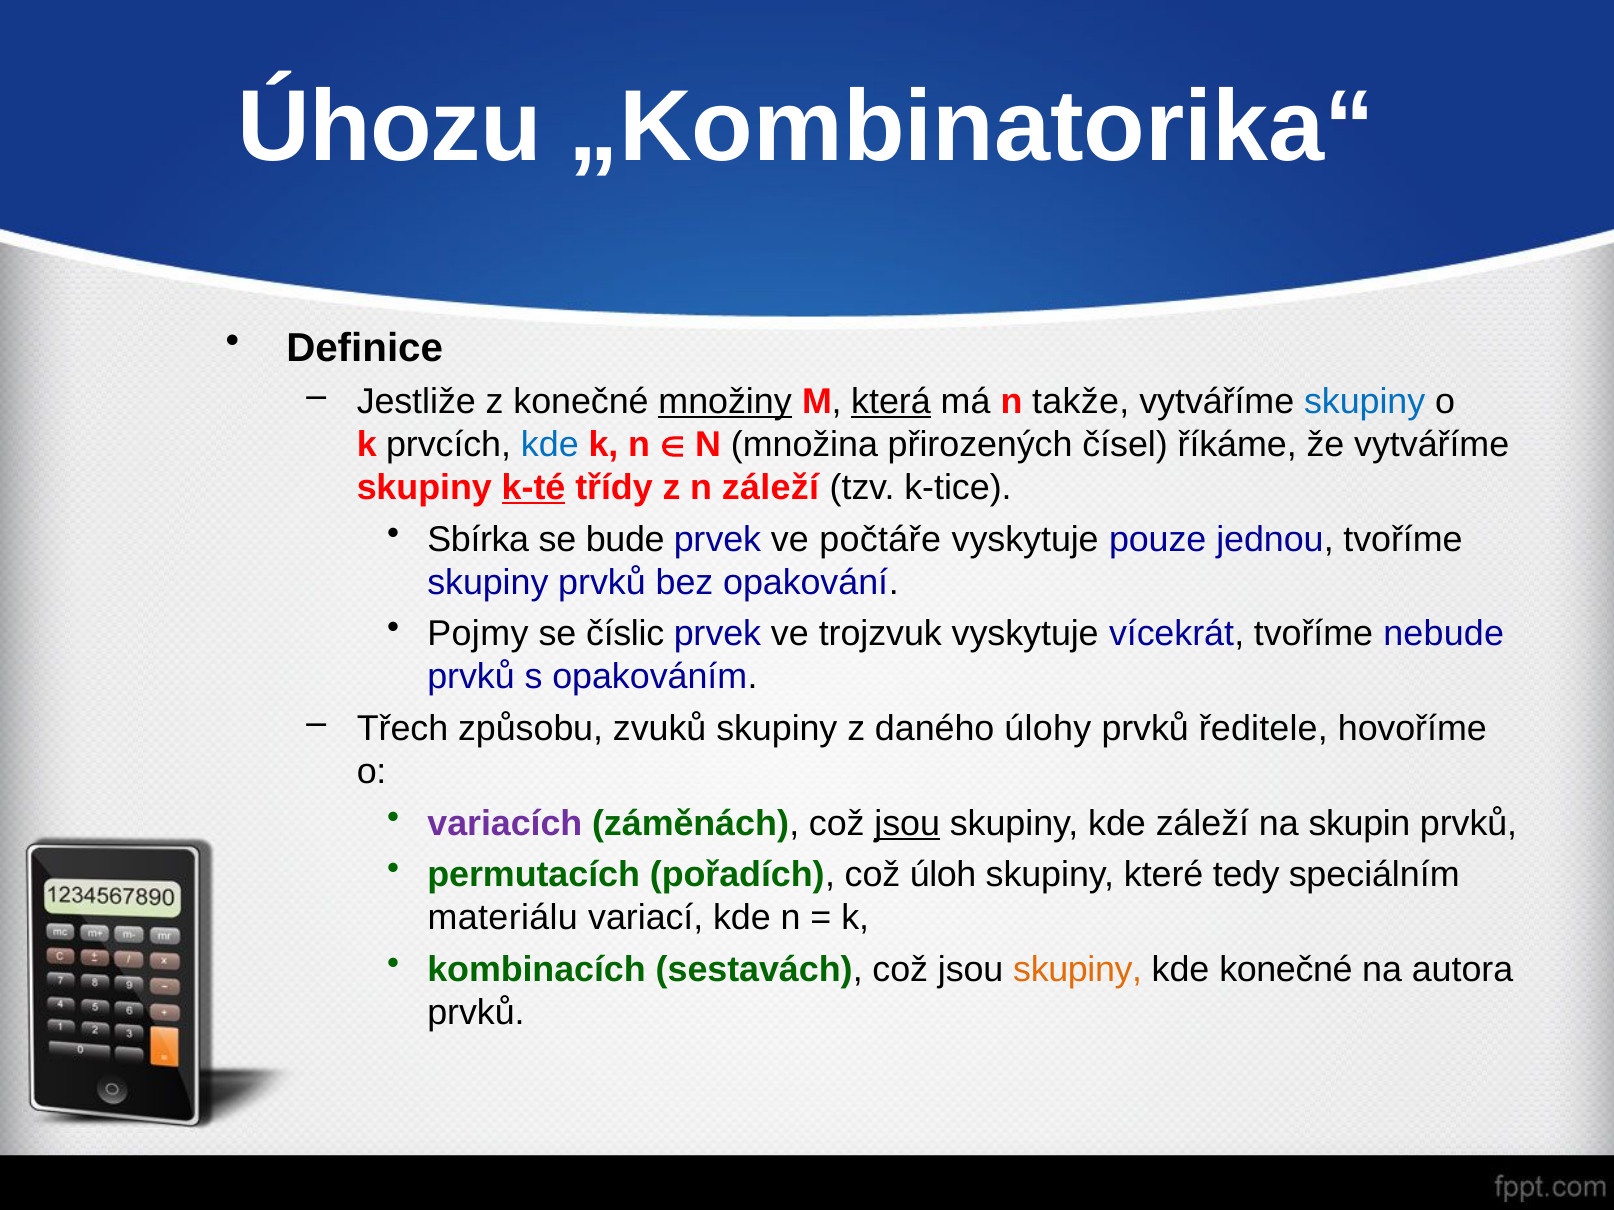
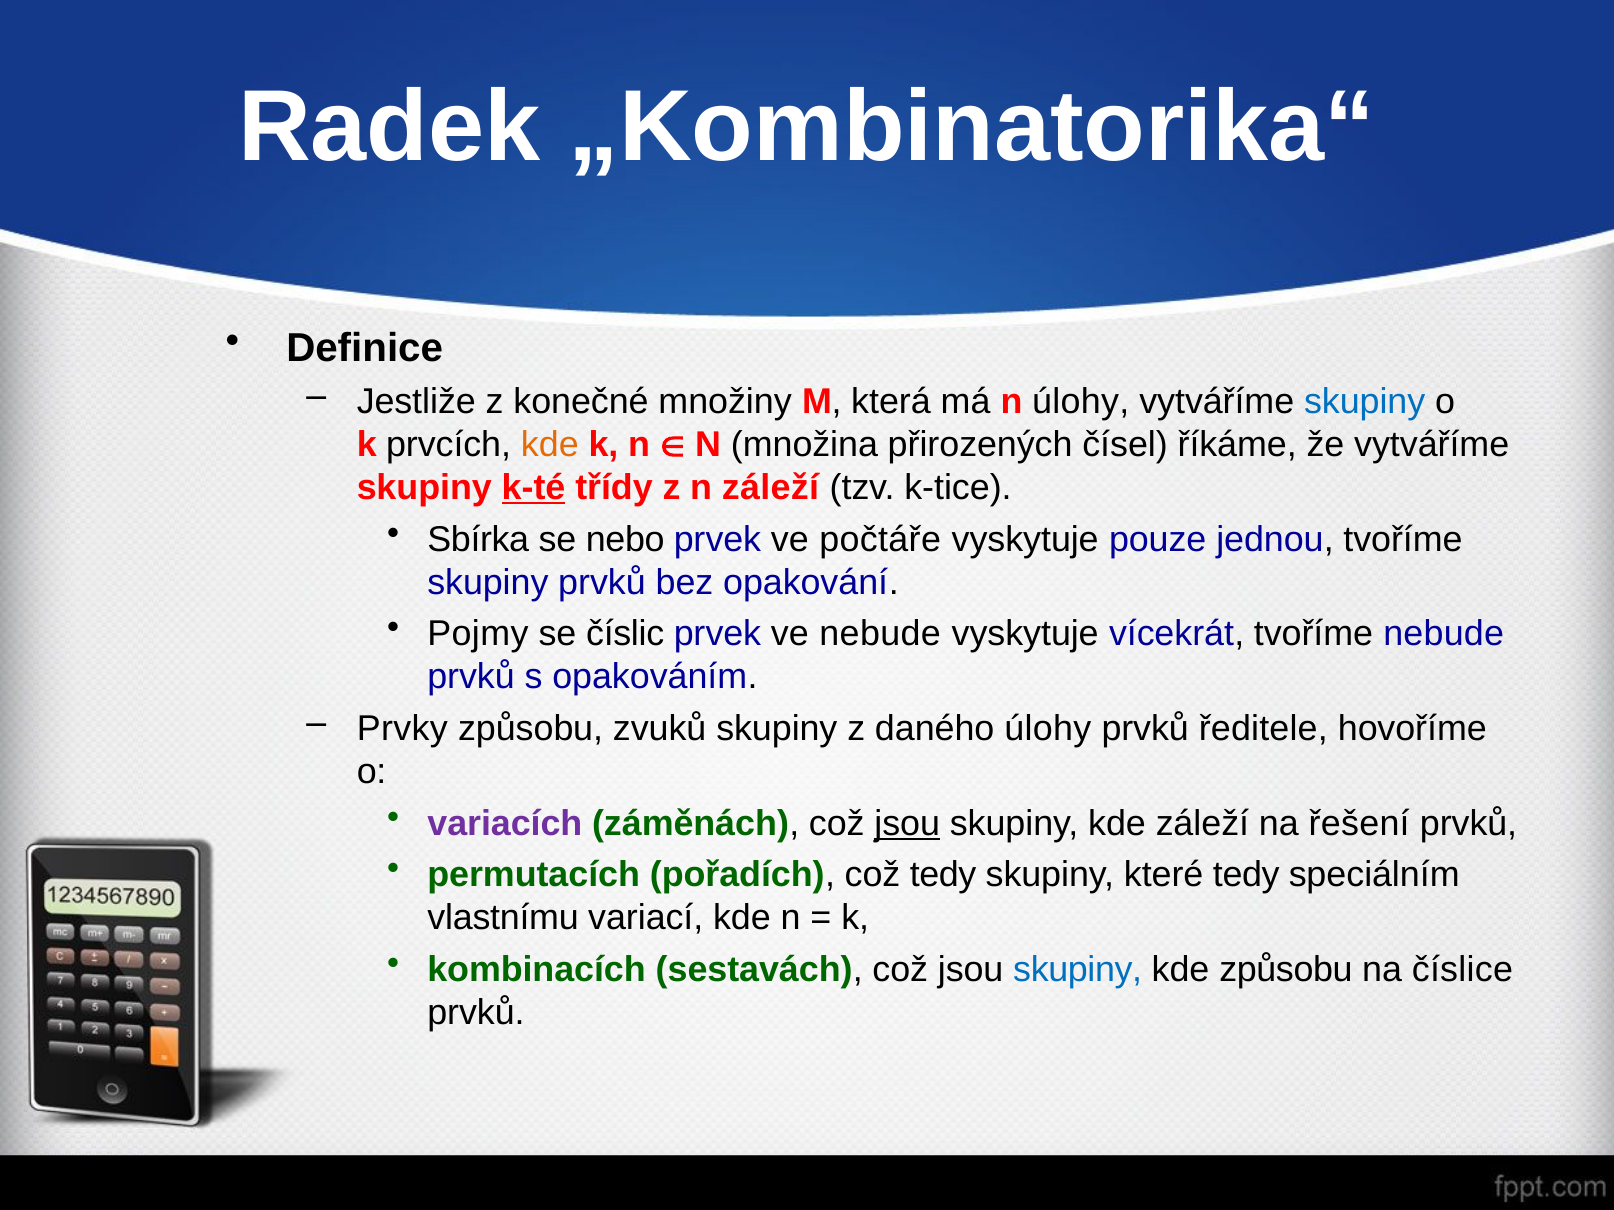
Úhozu: Úhozu -> Radek
množiny underline: present -> none
která underline: present -> none
n takže: takže -> úlohy
kde at (550, 445) colour: blue -> orange
bude: bude -> nebo
ve trojzvuk: trojzvuk -> nebude
Třech: Třech -> Prvky
skupin: skupin -> řešení
což úloh: úloh -> tedy
materiálu: materiálu -> vlastnímu
skupiny at (1078, 970) colour: orange -> blue
kde konečné: konečné -> způsobu
autora: autora -> číslice
